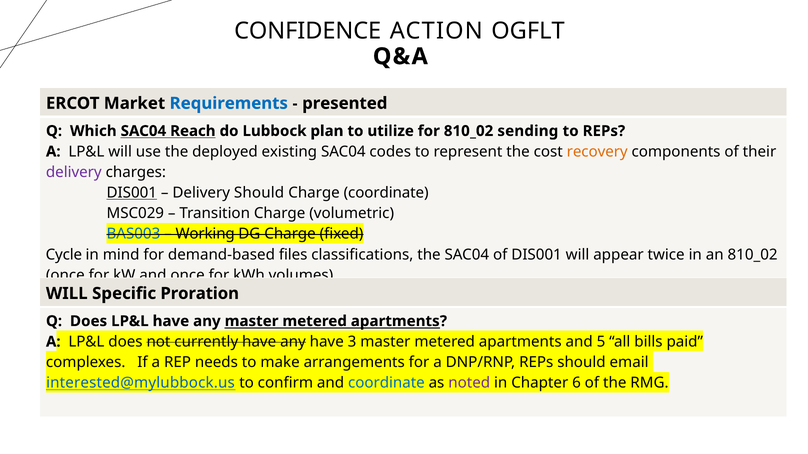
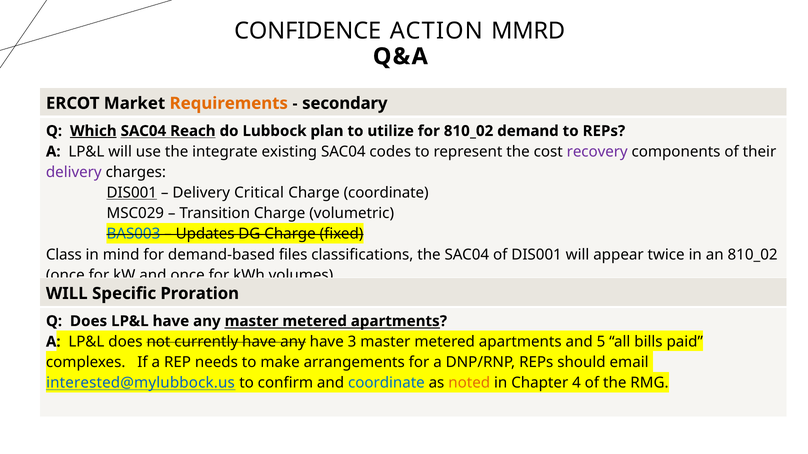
OGFLT: OGFLT -> MMRD
Requirements colour: blue -> orange
presented: presented -> secondary
Which underline: none -> present
sending: sending -> demand
deployed: deployed -> integrate
recovery colour: orange -> purple
Delivery Should: Should -> Critical
Working: Working -> Updates
Cycle: Cycle -> Class
noted colour: purple -> orange
6: 6 -> 4
